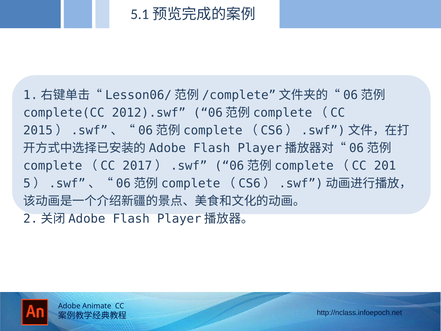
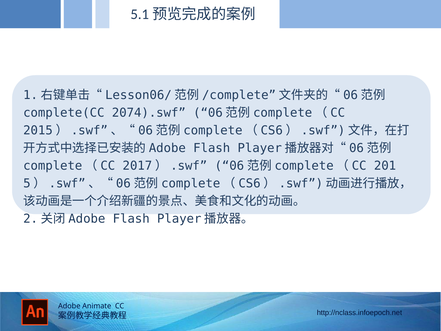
2012).swf: 2012).swf -> 2074).swf
